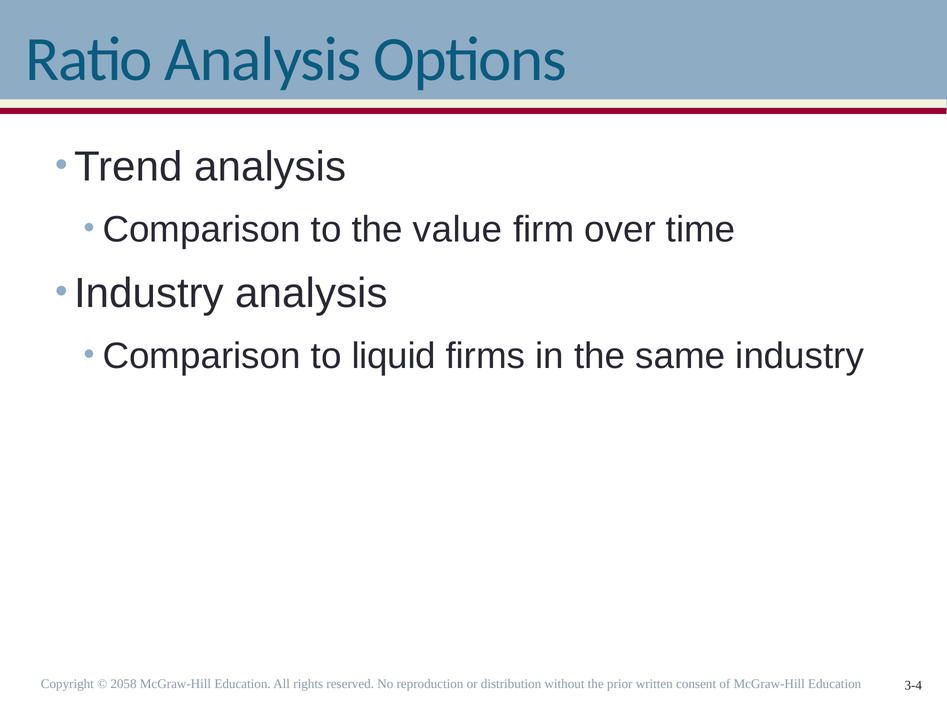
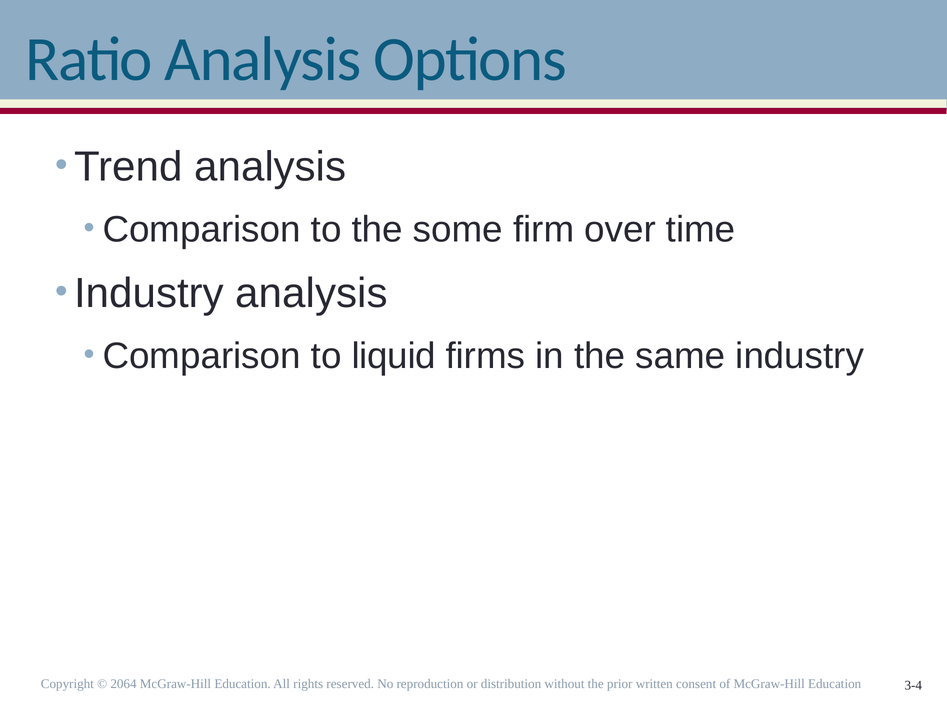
value: value -> some
2058: 2058 -> 2064
